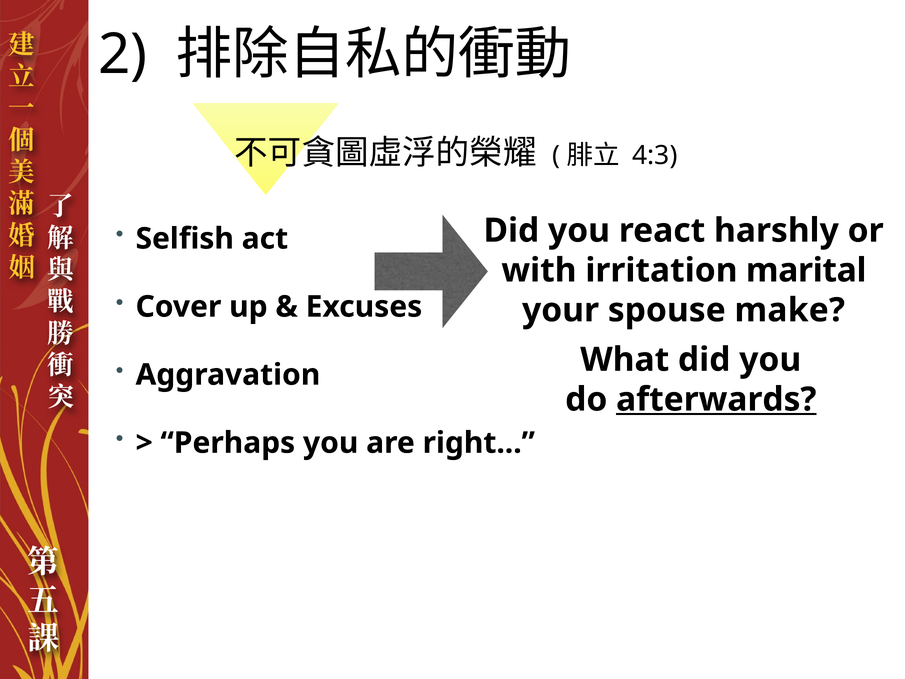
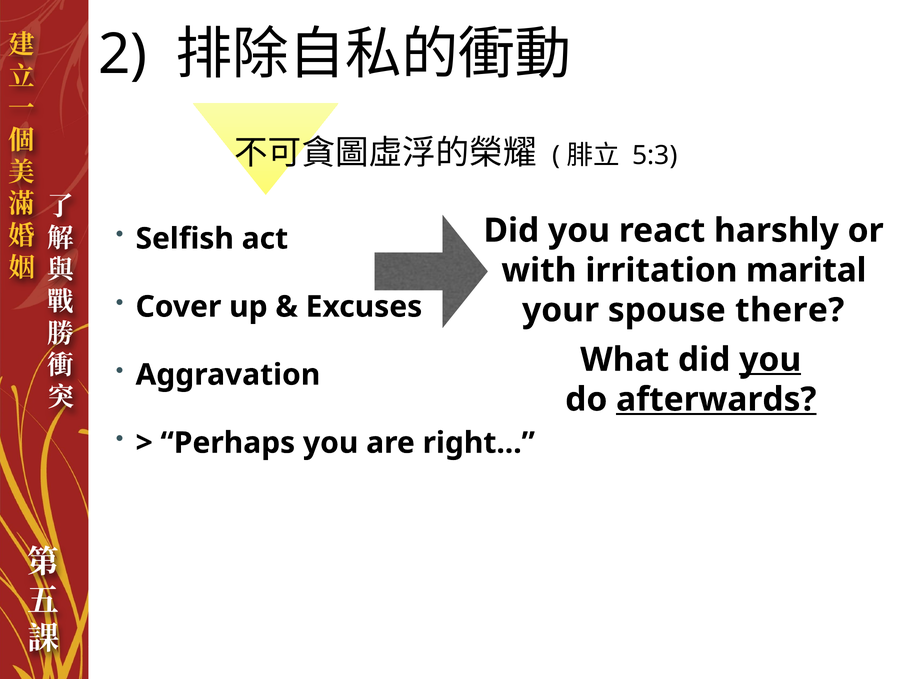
4:3: 4:3 -> 5:3
make: make -> there
you at (770, 360) underline: none -> present
